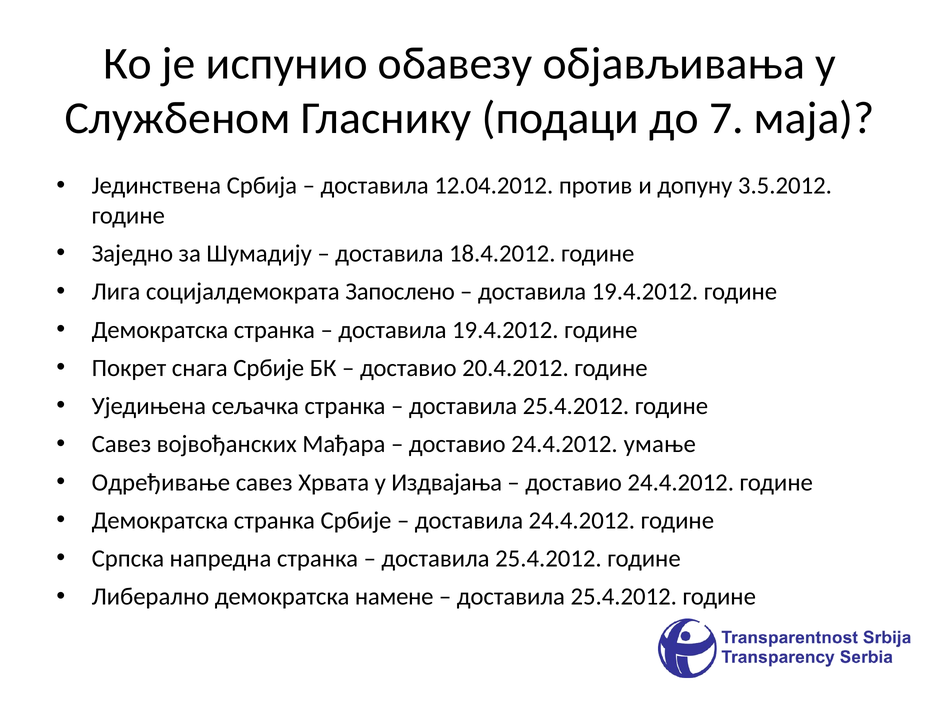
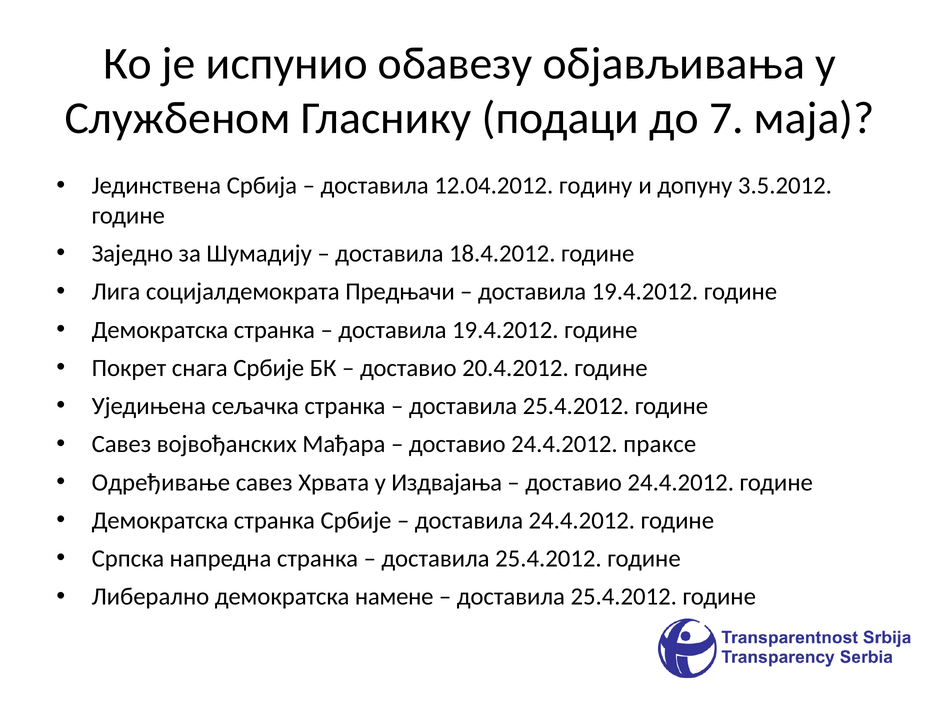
против: против -> годину
Запослено: Запослено -> Предњачи
умање: умање -> праксе
